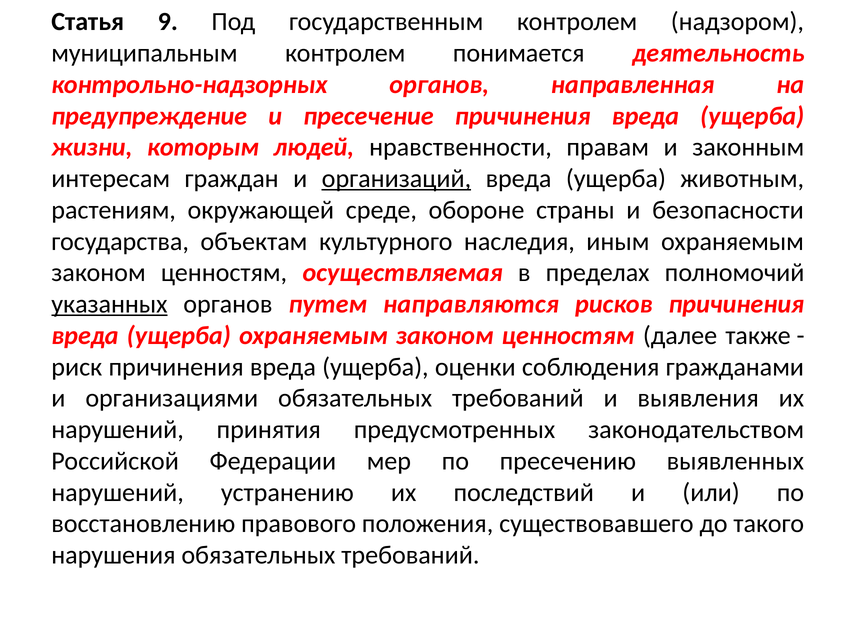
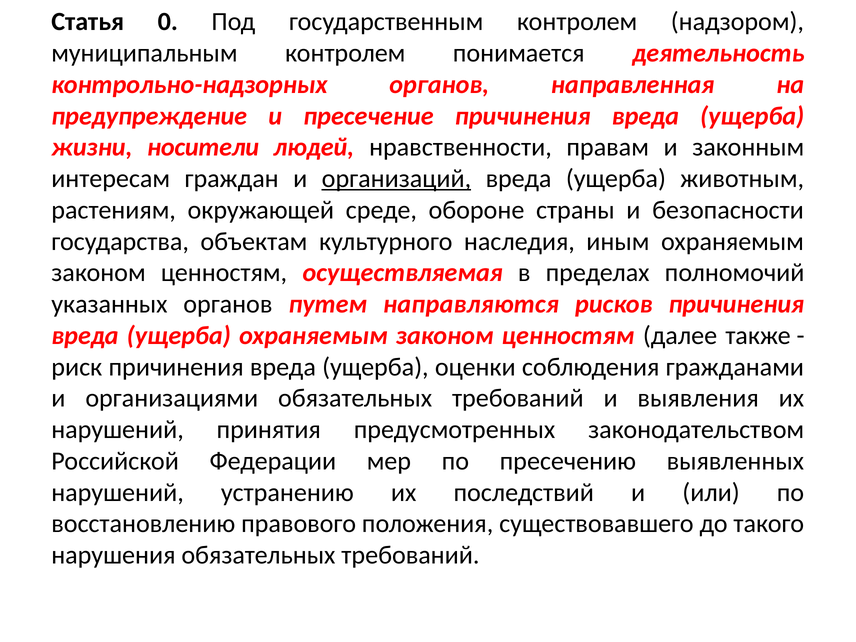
9: 9 -> 0
которым: которым -> носители
указанных underline: present -> none
